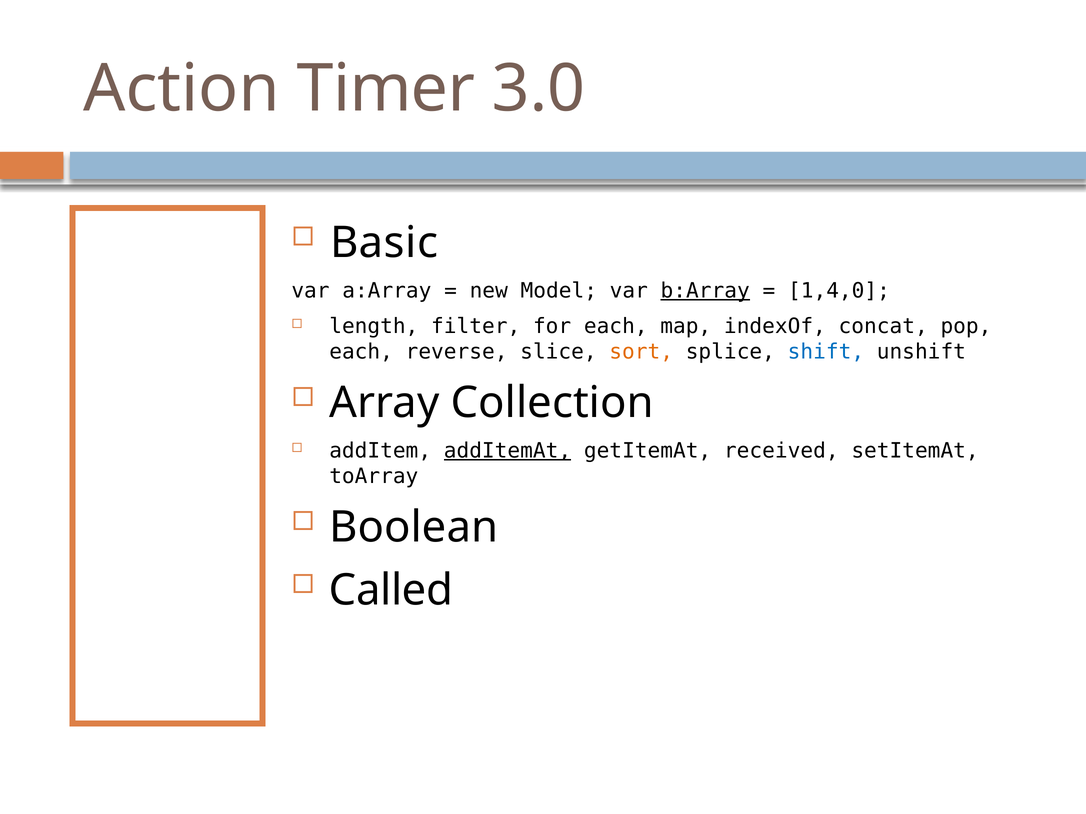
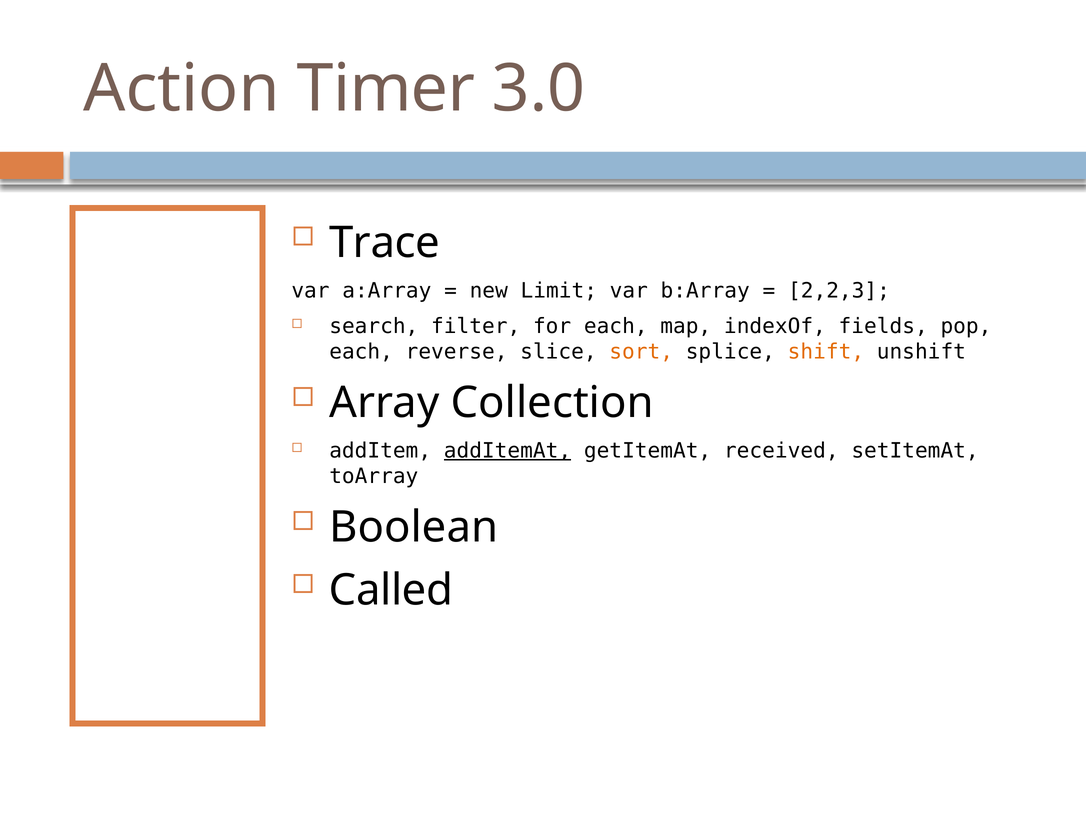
Basic at (384, 243): Basic -> Trace
Model: Model -> Limit
b:Array underline: present -> none
1,4,0: 1,4,0 -> 2,2,3
length: length -> search
concat: concat -> fields
shift colour: blue -> orange
